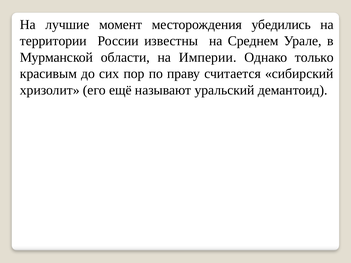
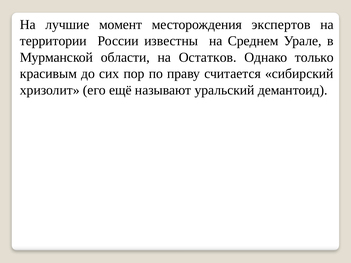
убедились: убедились -> экспертов
Империи: Империи -> Остатков
